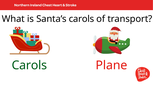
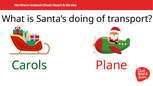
Santa’s carols: carols -> doing
